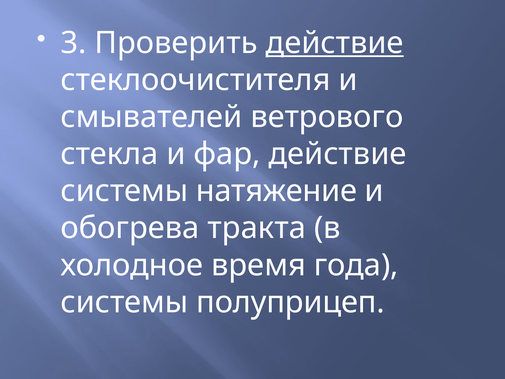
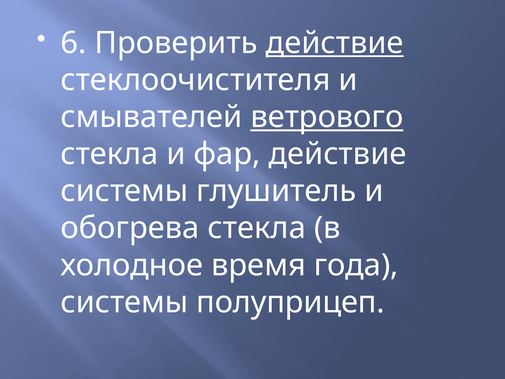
3: 3 -> 6
ветрового underline: none -> present
натяжение: натяжение -> глушитель
обогрева тракта: тракта -> стекла
